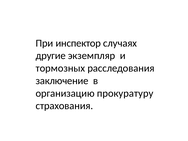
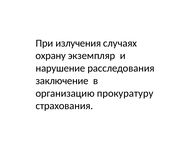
инспектор: инспектор -> излучения
другие: другие -> охрану
тормозных: тормозных -> нарушение
